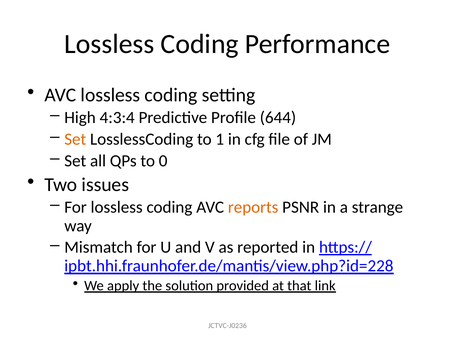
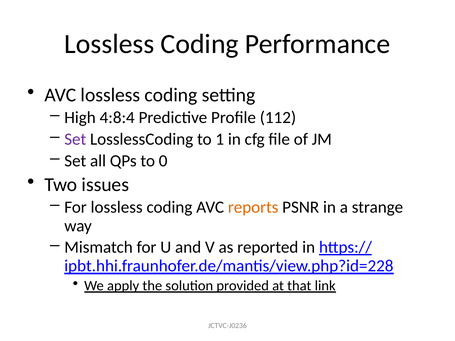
4:3:4: 4:3:4 -> 4:8:4
644: 644 -> 112
Set at (75, 139) colour: orange -> purple
